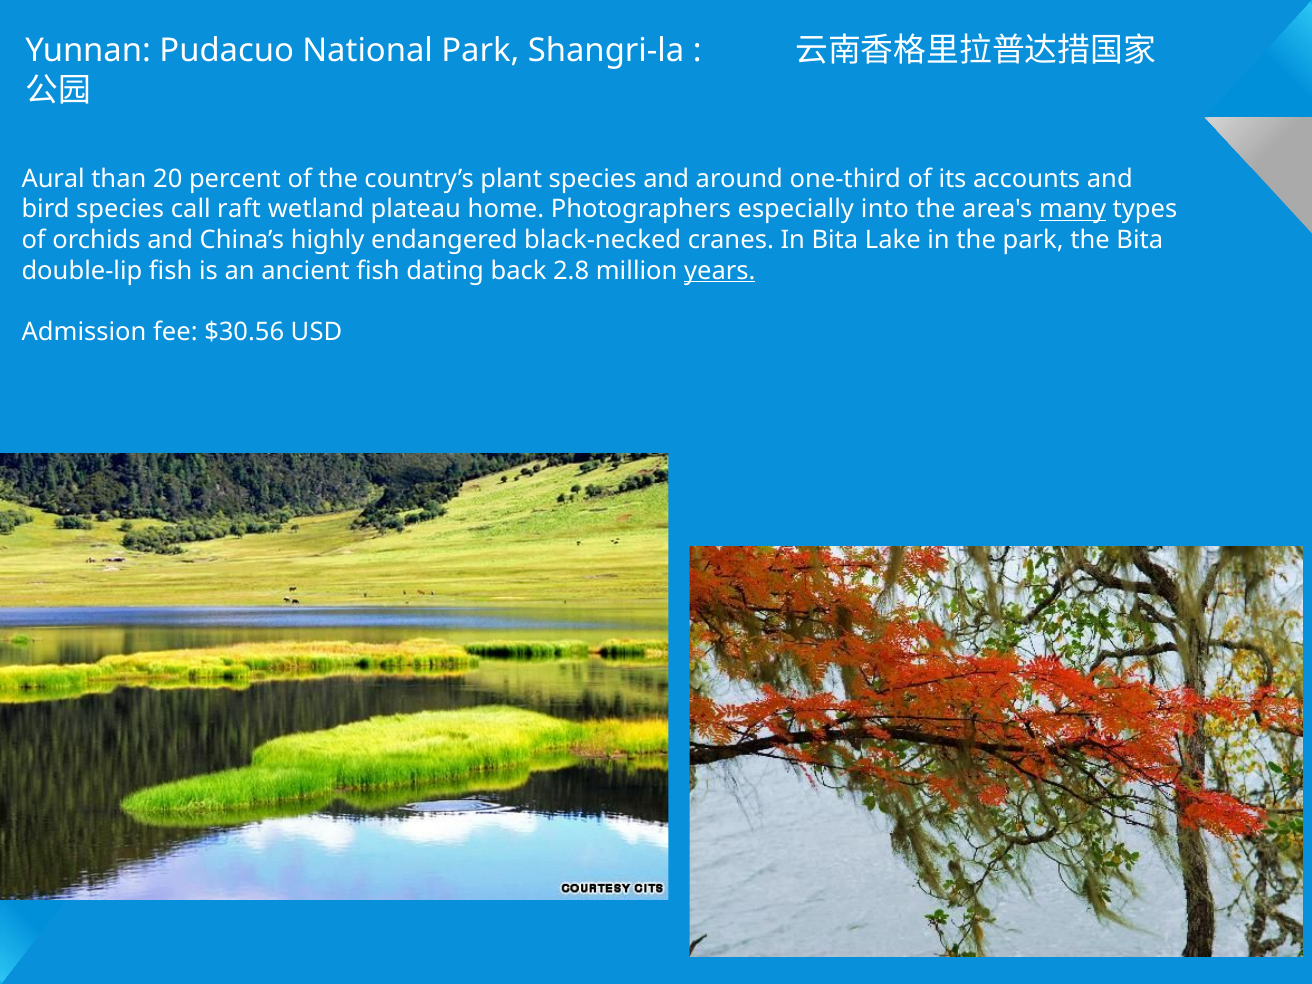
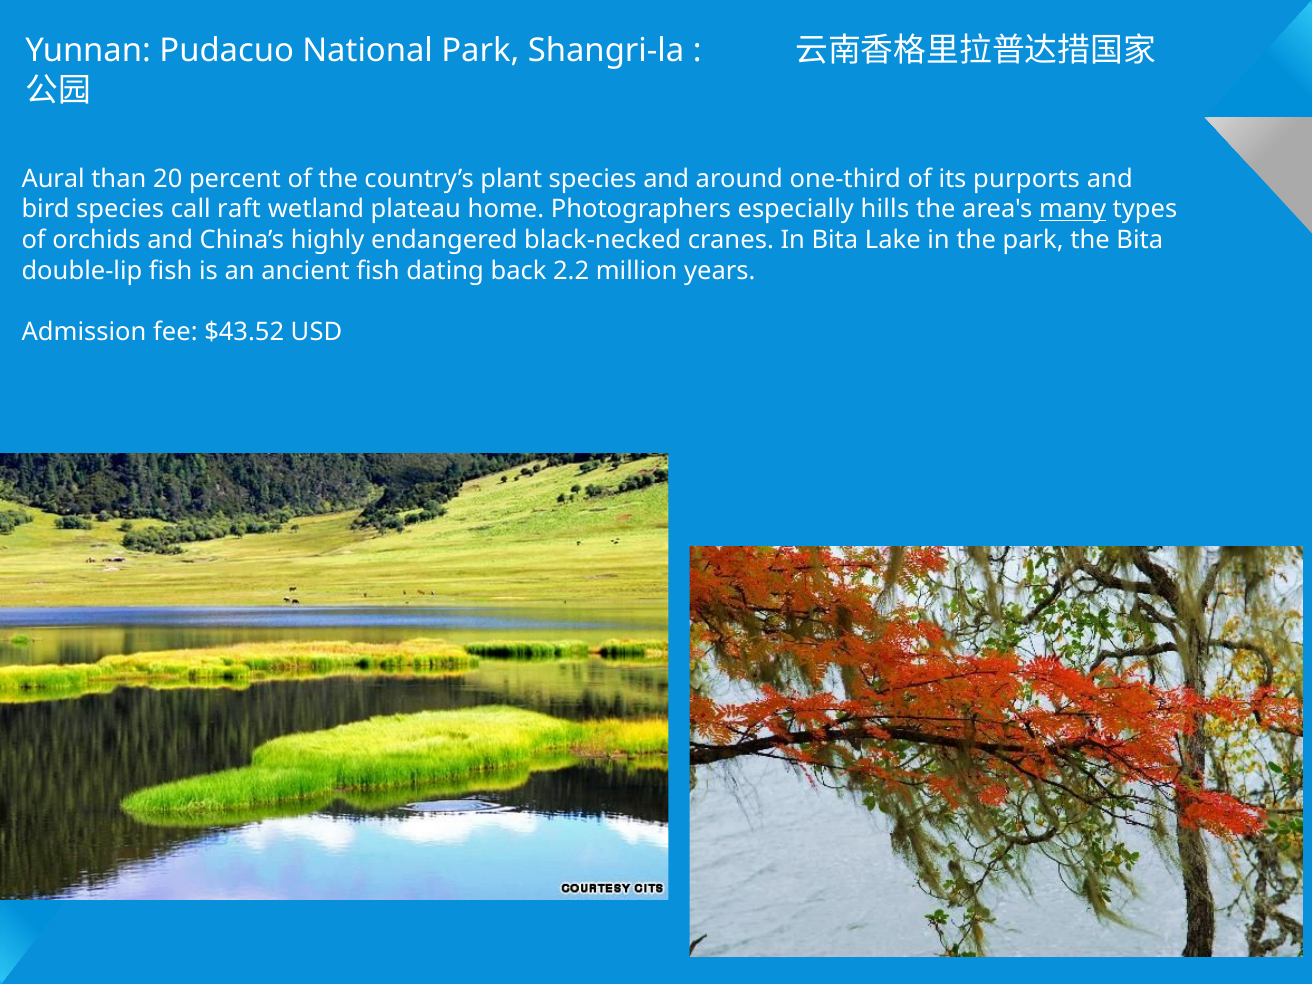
accounts: accounts -> purports
into: into -> hills
2.8: 2.8 -> 2.2
years underline: present -> none
$30.56: $30.56 -> $43.52
